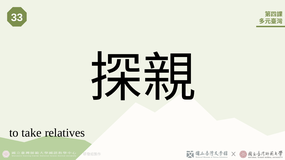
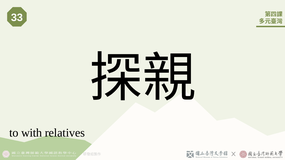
take: take -> with
